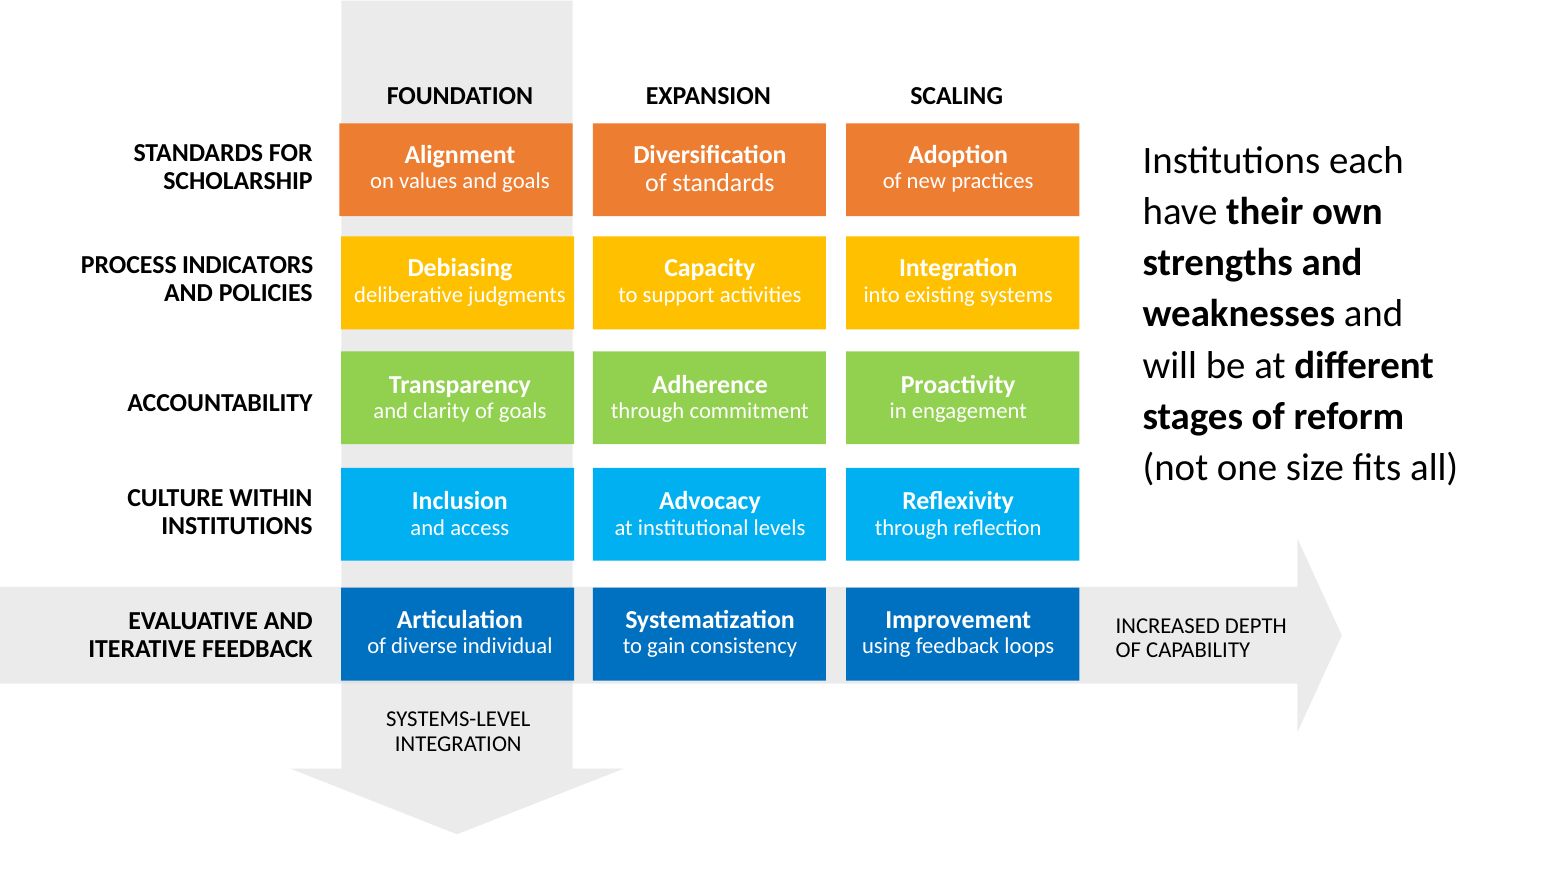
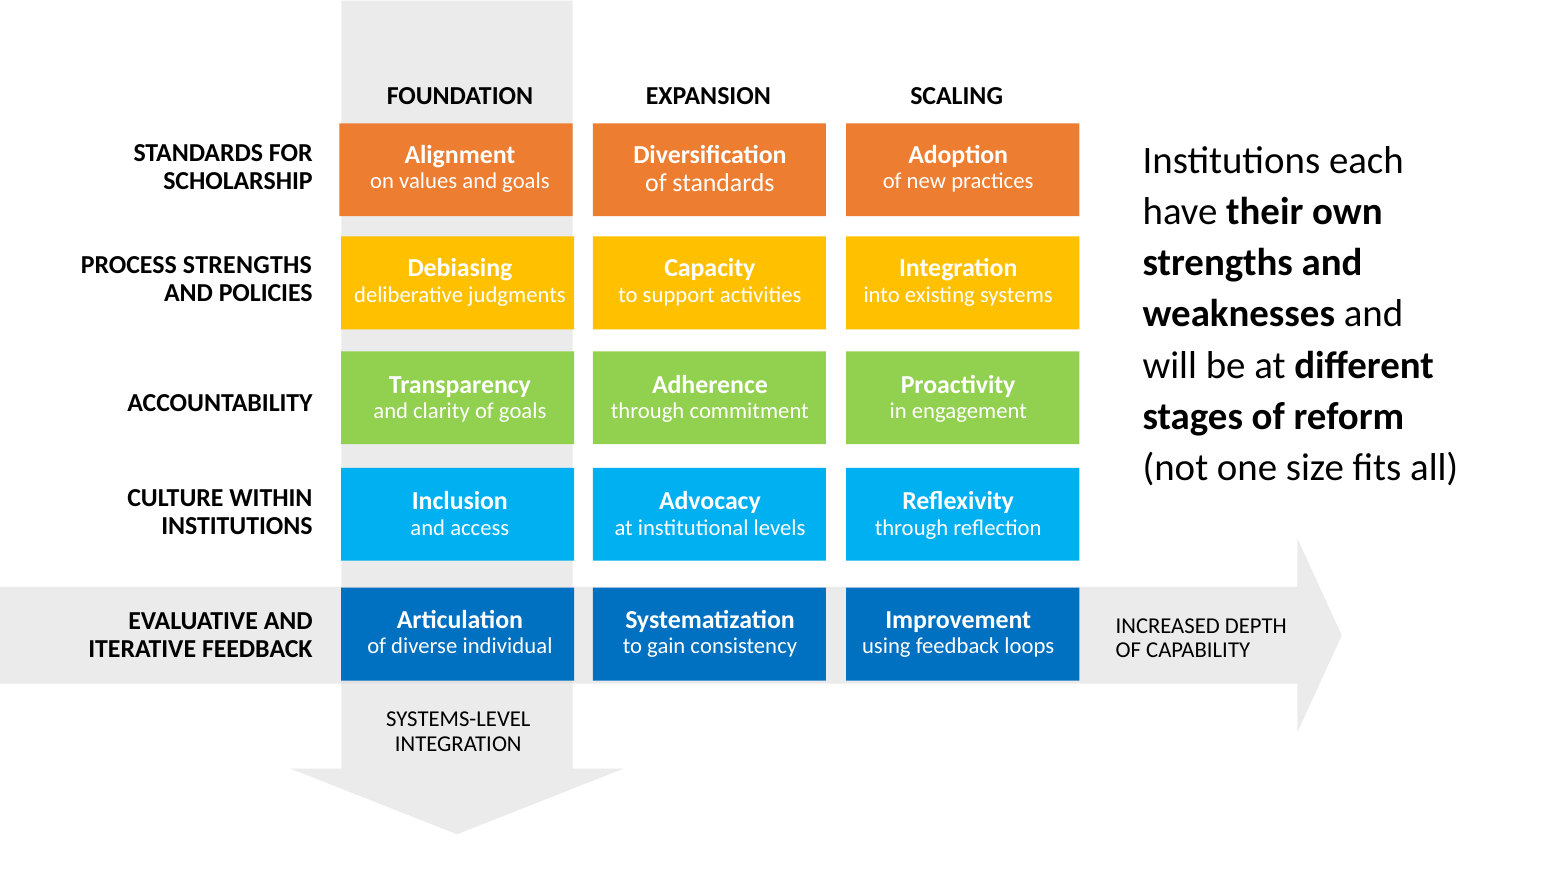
PROCESS INDICATORS: INDICATORS -> STRENGTHS
